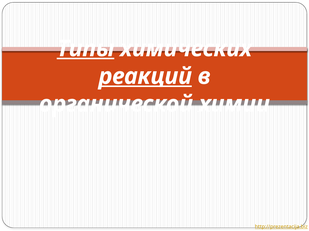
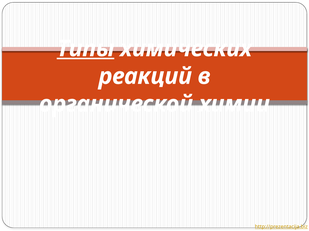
реакций underline: present -> none
